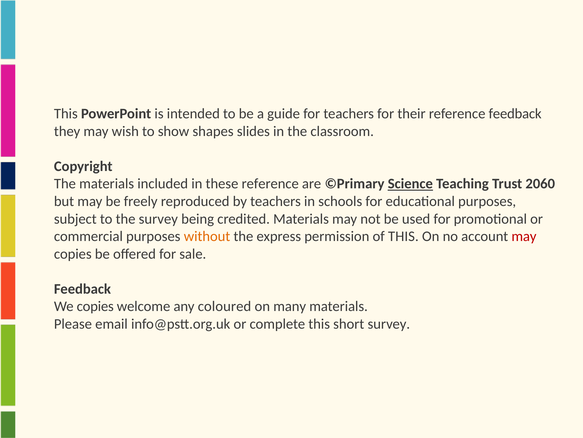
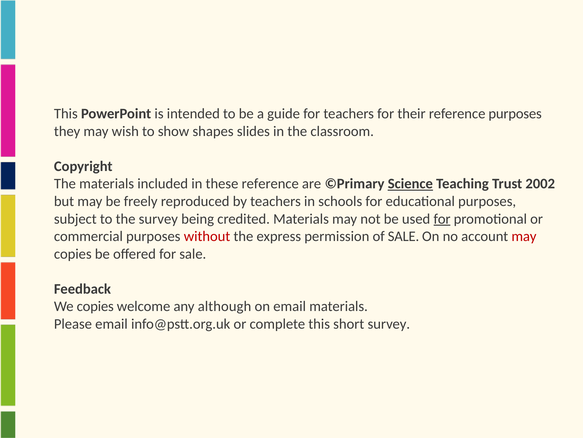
reference feedback: feedback -> purposes
2060: 2060 -> 2002
for at (442, 218) underline: none -> present
without colour: orange -> red
of THIS: THIS -> SALE
coloured: coloured -> although
on many: many -> email
